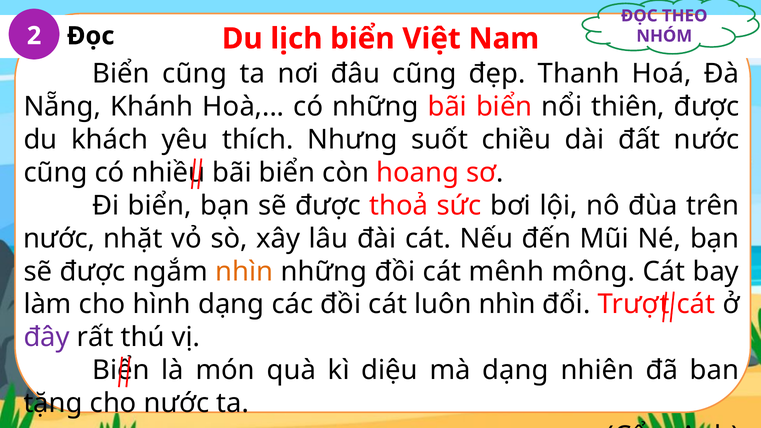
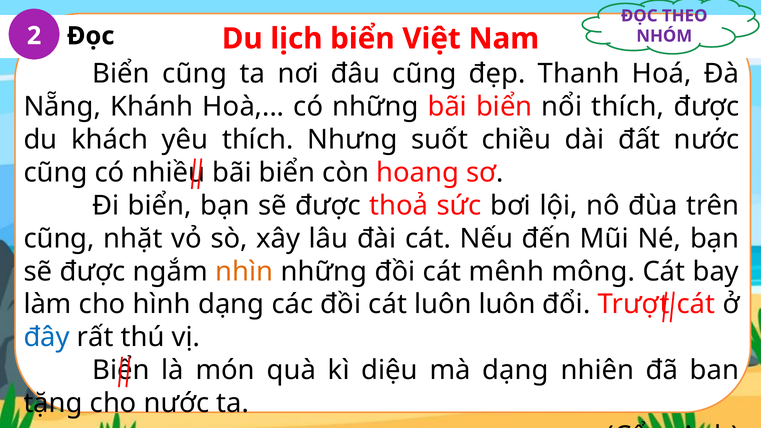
nổi thiên: thiên -> thích
nước at (59, 239): nước -> cũng
luôn nhìn: nhìn -> luôn
đây colour: purple -> blue
